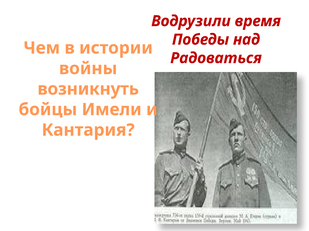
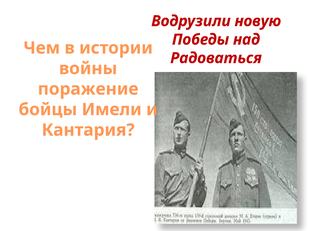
время: время -> новую
возникнуть: возникнуть -> поражение
